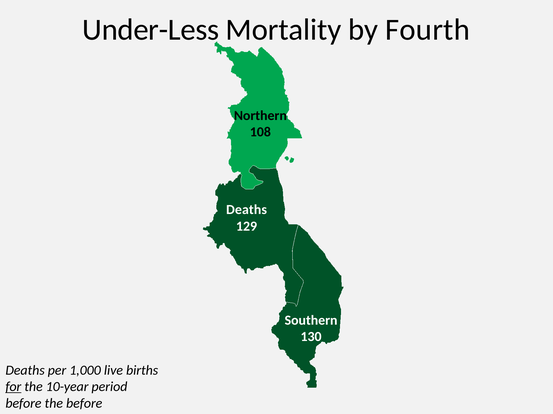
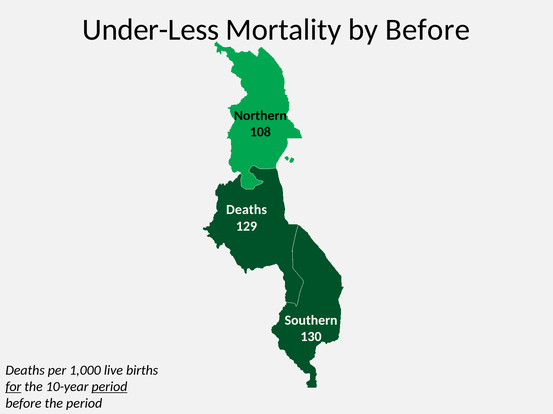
by Fourth: Fourth -> Before
period at (109, 387) underline: none -> present
the before: before -> period
